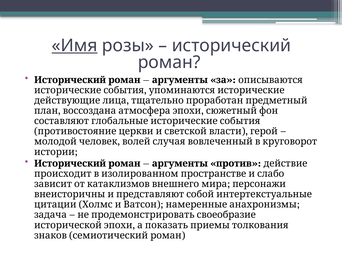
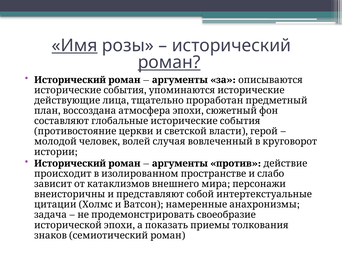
роман at (169, 62) underline: none -> present
